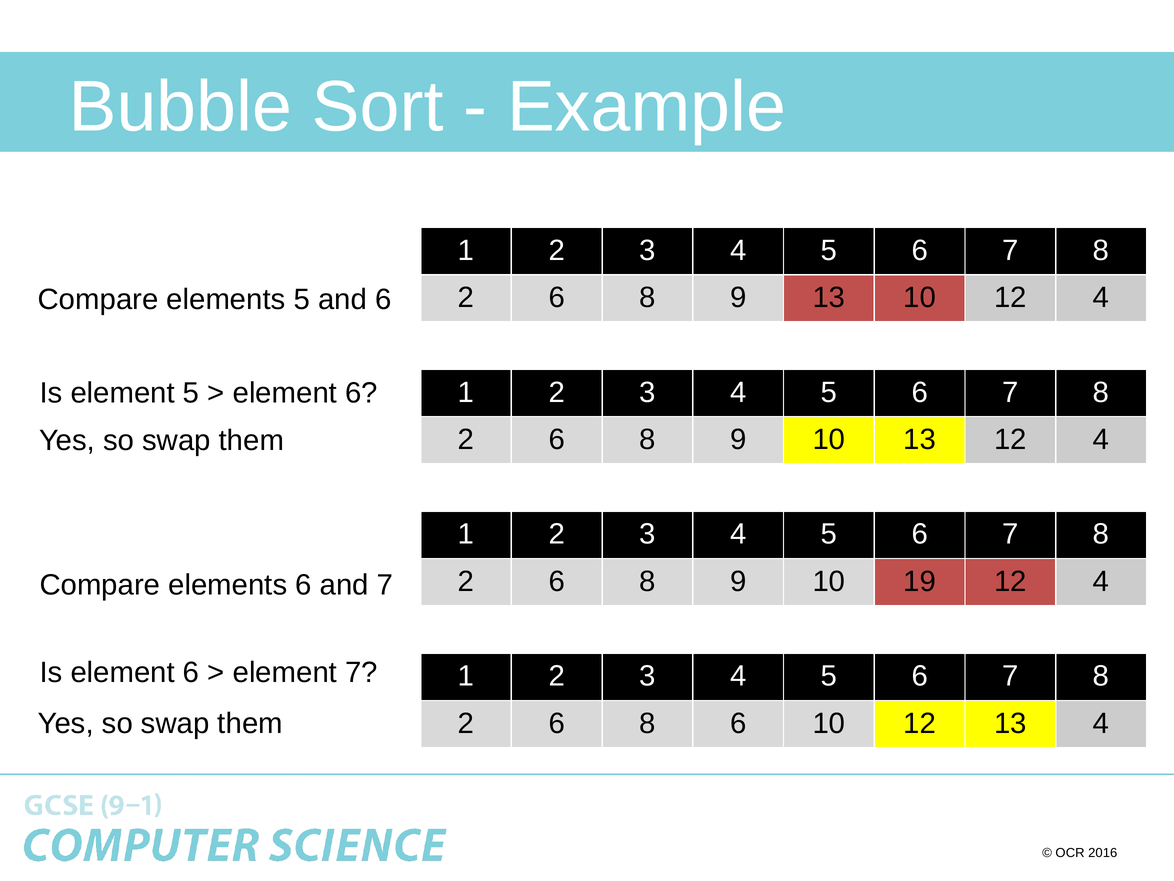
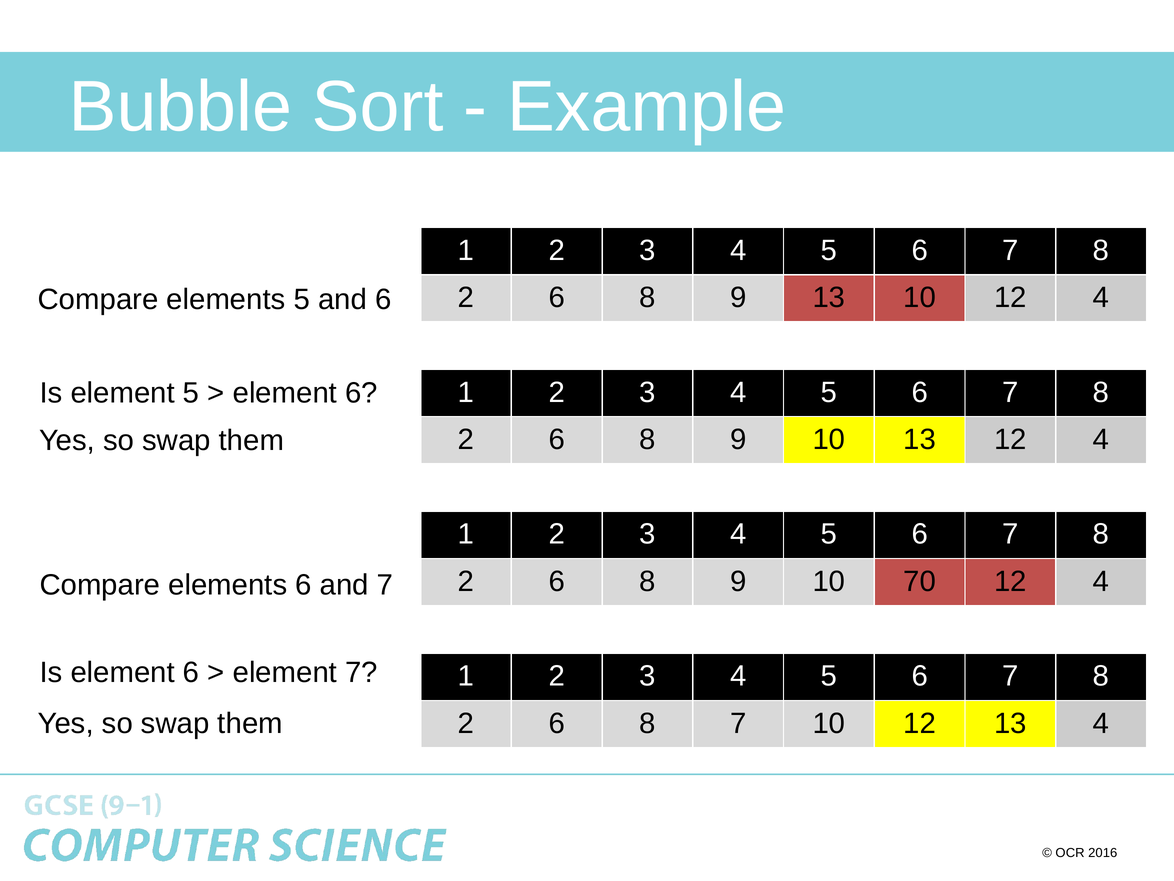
19: 19 -> 70
8 6: 6 -> 7
